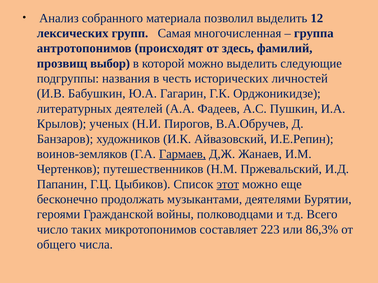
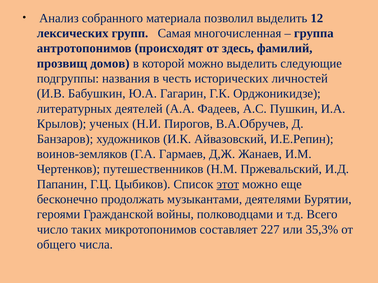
выбор: выбор -> домов
Гармаев underline: present -> none
223: 223 -> 227
86,3%: 86,3% -> 35,3%
